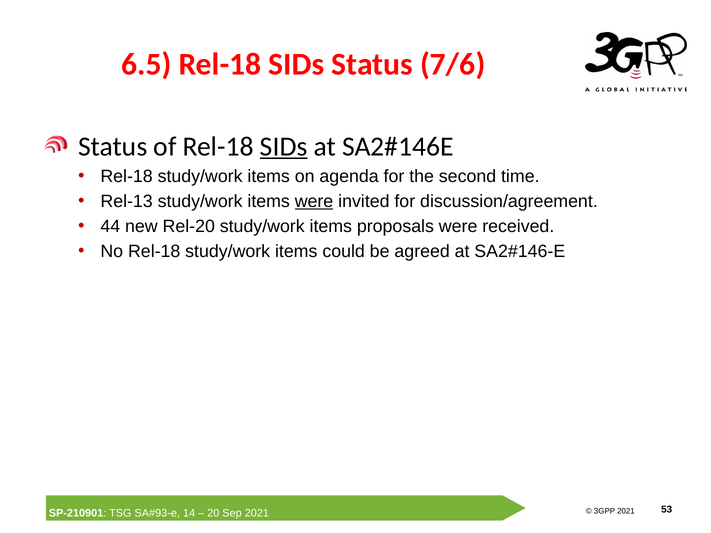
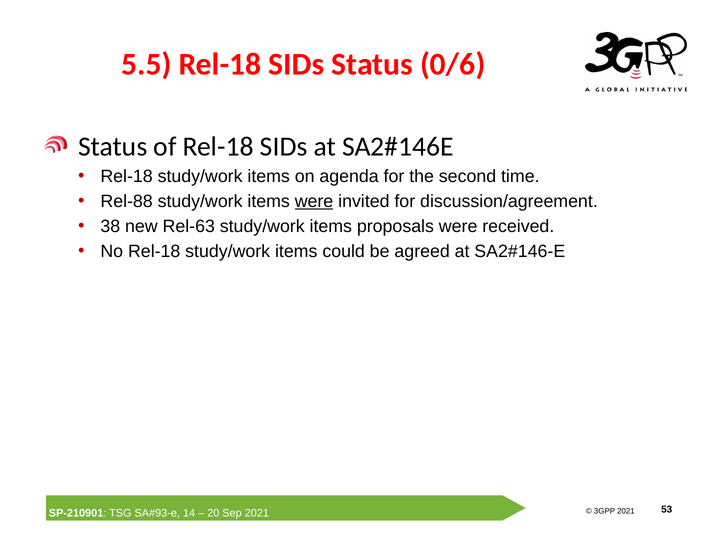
6.5: 6.5 -> 5.5
7/6: 7/6 -> 0/6
SIDs at (284, 147) underline: present -> none
Rel-13: Rel-13 -> Rel-88
44: 44 -> 38
Rel-20: Rel-20 -> Rel-63
